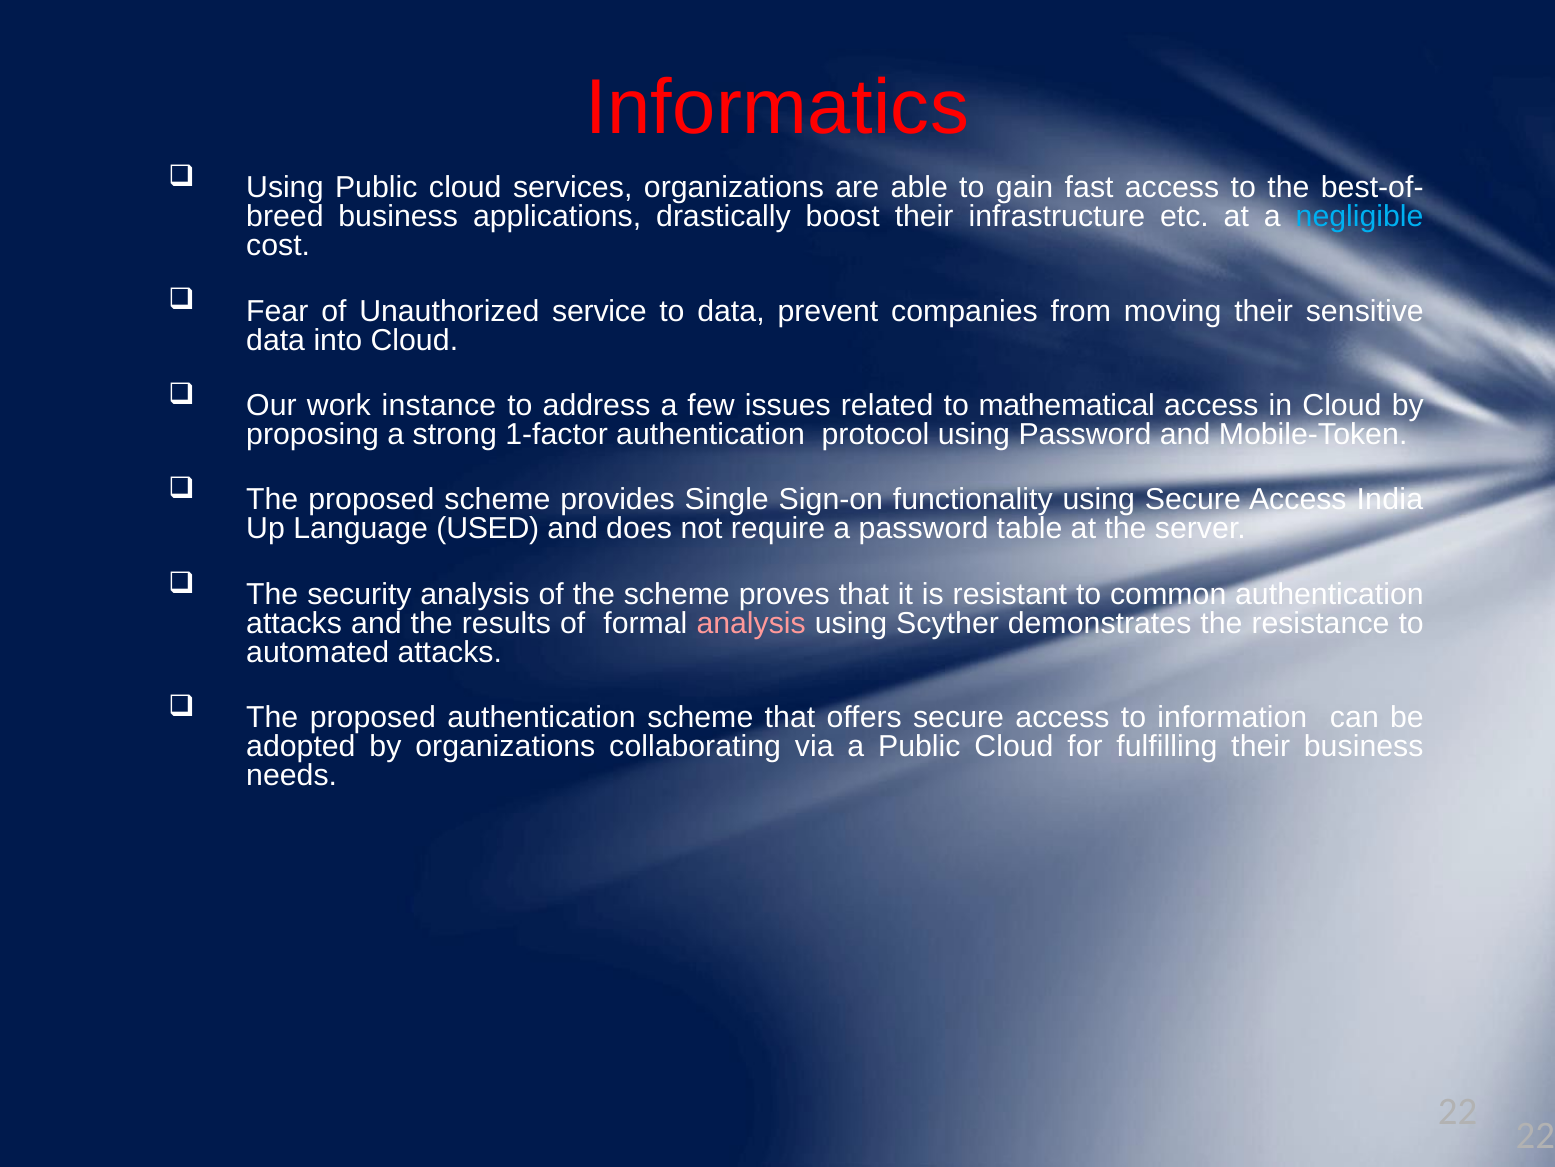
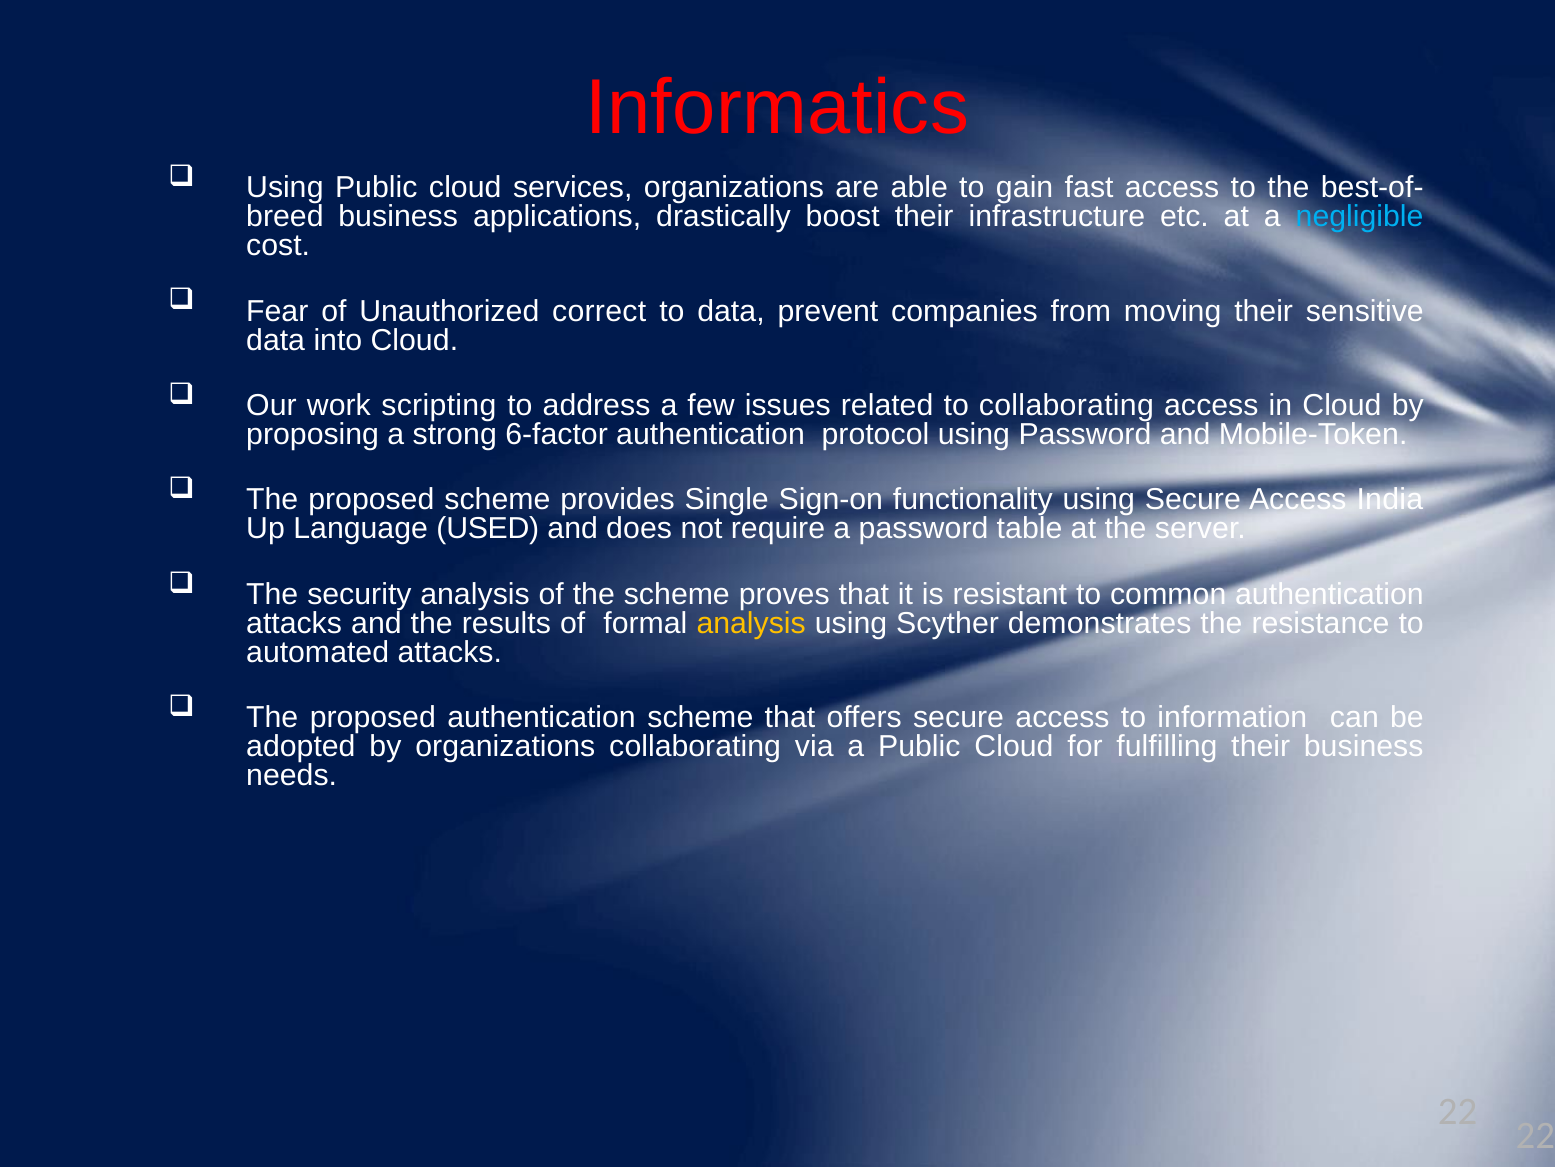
service: service -> correct
instance: instance -> scripting
to mathematical: mathematical -> collaborating
1-factor: 1-factor -> 6-factor
analysis at (751, 623) colour: pink -> yellow
